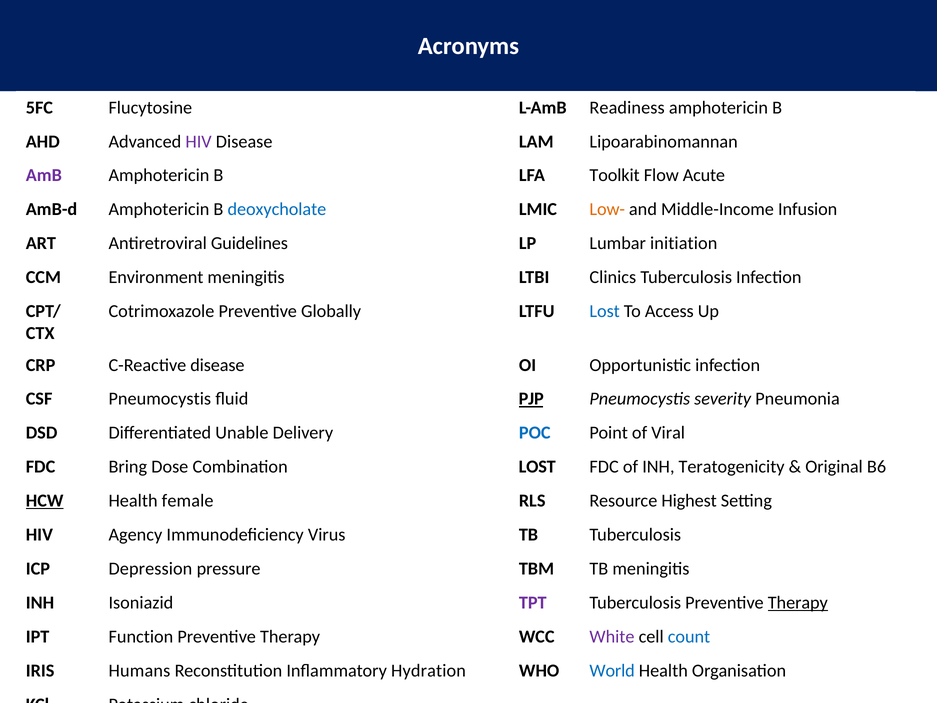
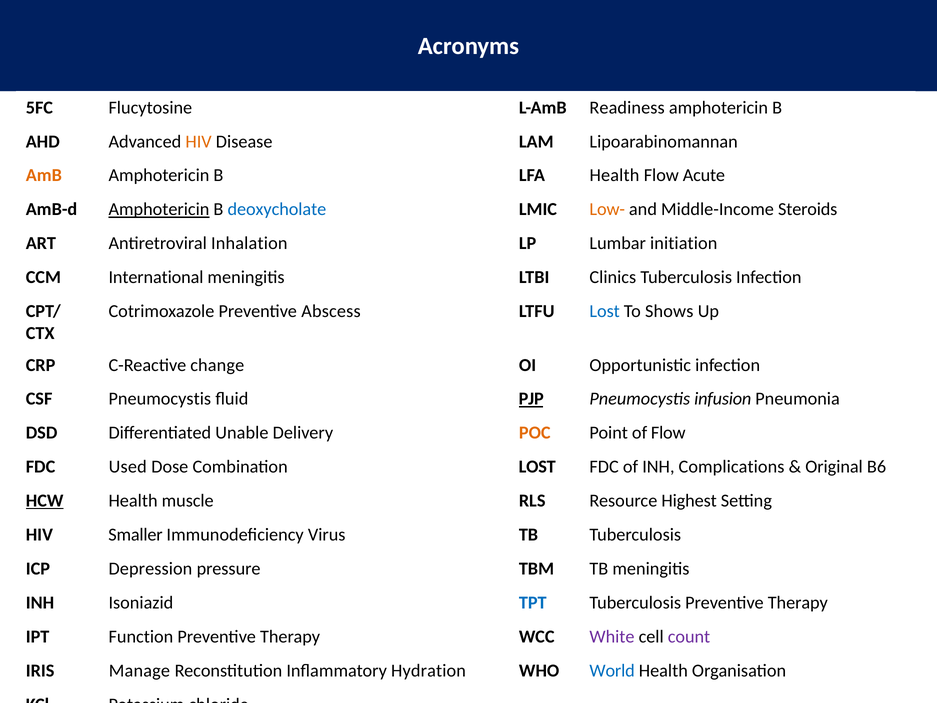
HIV at (199, 141) colour: purple -> orange
AmB colour: purple -> orange
LFA Toolkit: Toolkit -> Health
Amphotericin at (159, 209) underline: none -> present
Infusion: Infusion -> Steroids
Guidelines: Guidelines -> Inhalation
Environment: Environment -> International
Globally: Globally -> Abscess
Access: Access -> Shows
C-Reactive disease: disease -> change
severity: severity -> infusion
POC colour: blue -> orange
of Viral: Viral -> Flow
Bring: Bring -> Used
Teratogenicity: Teratogenicity -> Complications
female: female -> muscle
Agency: Agency -> Smaller
TPT colour: purple -> blue
Therapy at (798, 602) underline: present -> none
count colour: blue -> purple
Humans: Humans -> Manage
